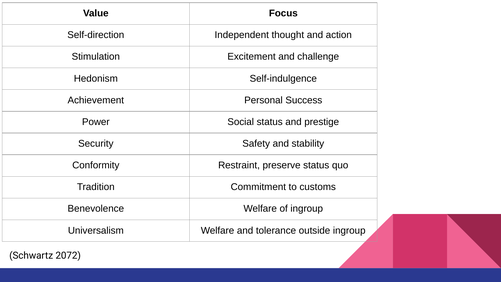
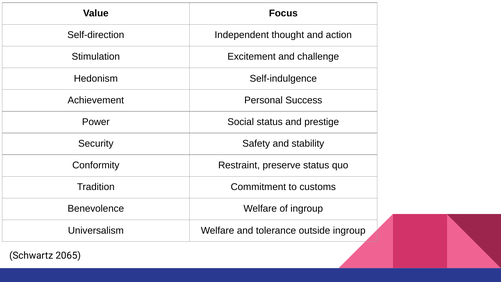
2072: 2072 -> 2065
